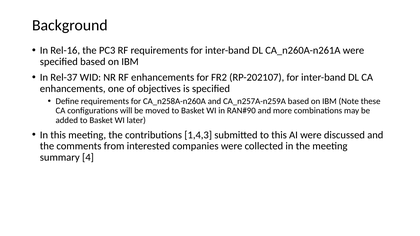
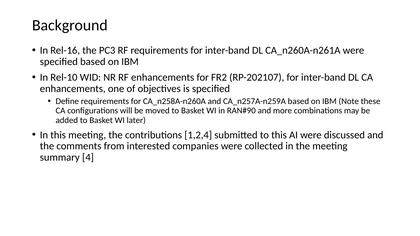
Rel-37: Rel-37 -> Rel-10
1,4,3: 1,4,3 -> 1,2,4
